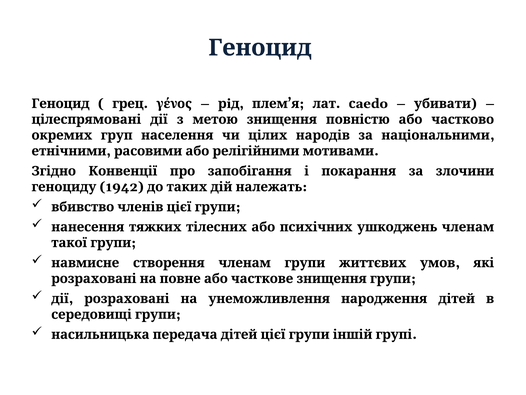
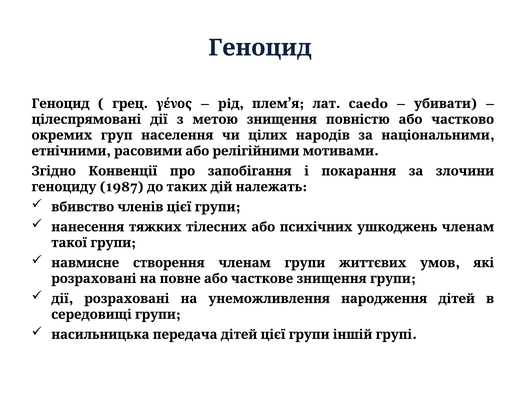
1942: 1942 -> 1987
